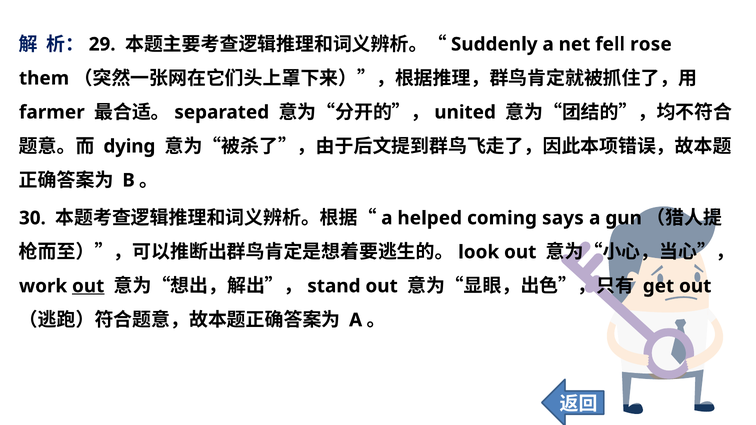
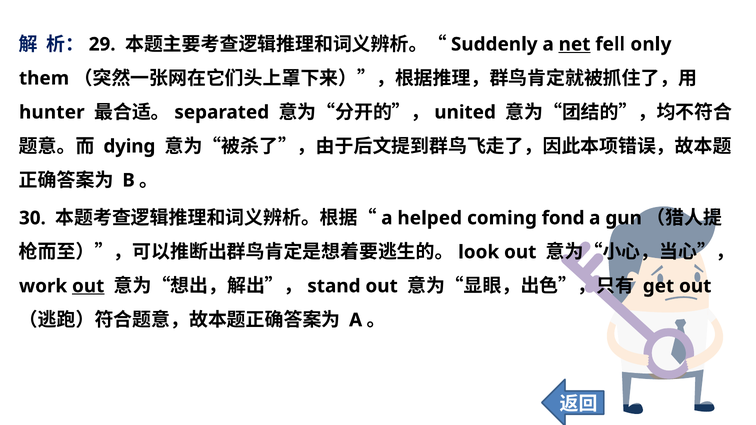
net underline: none -> present
rose: rose -> only
farmer: farmer -> hunter
says: says -> fond
